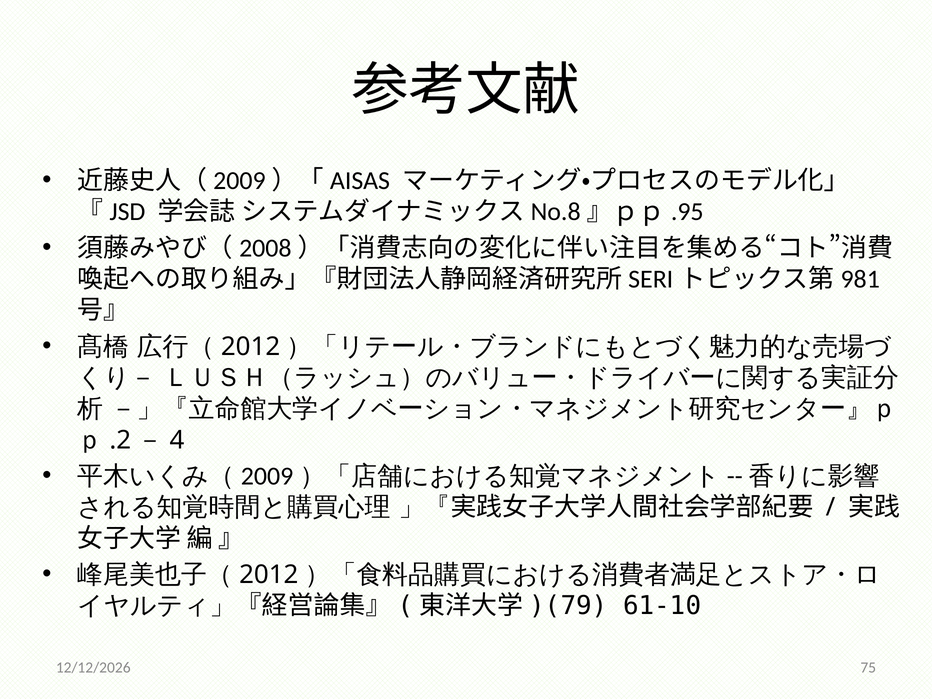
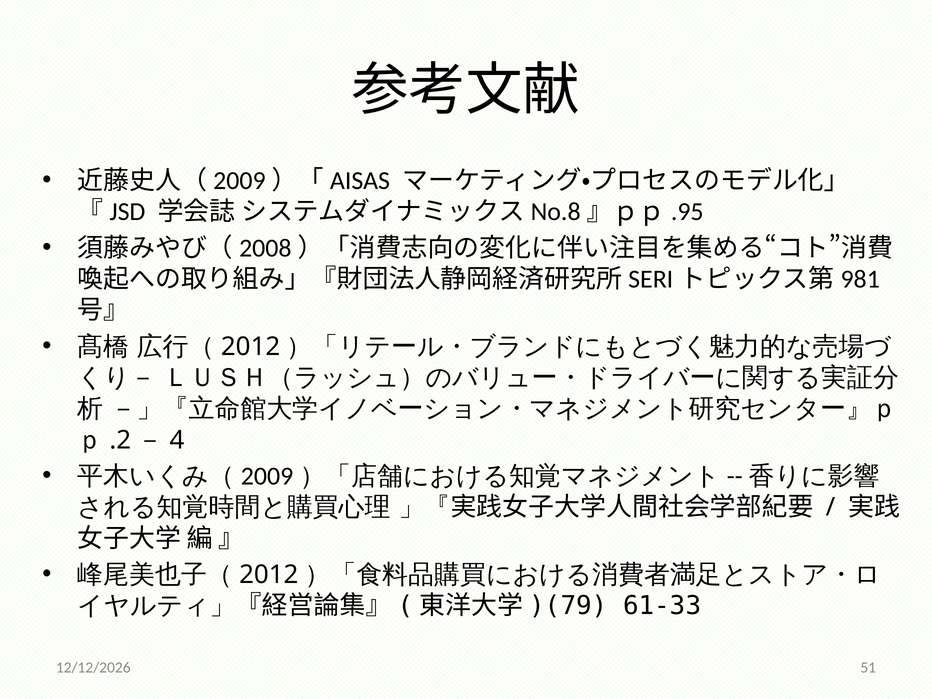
61-10: 61-10 -> 61-33
75: 75 -> 51
